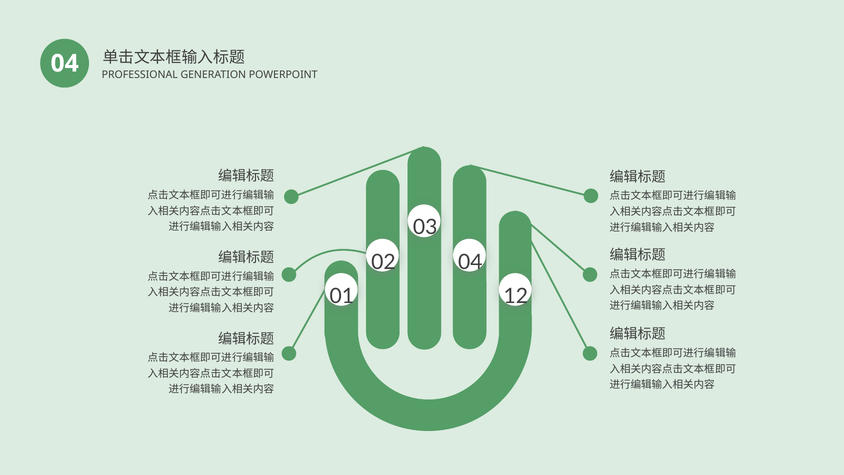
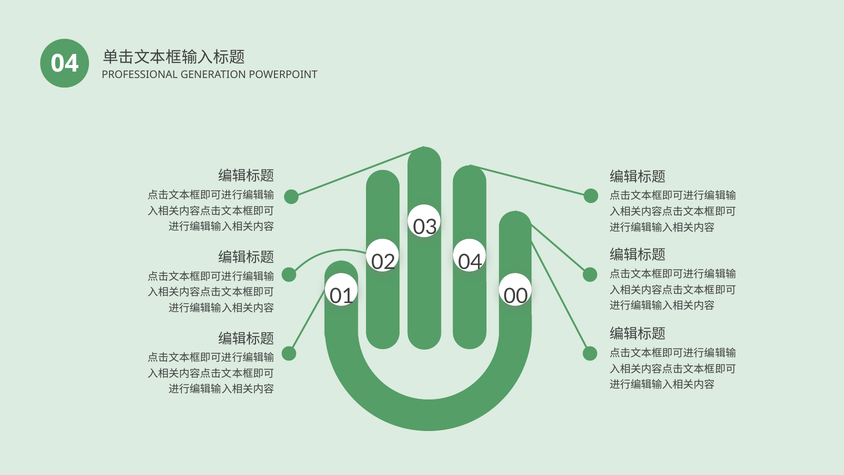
12: 12 -> 00
